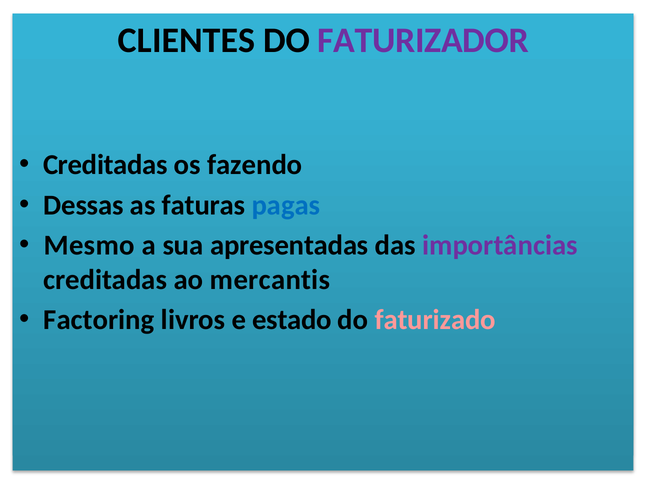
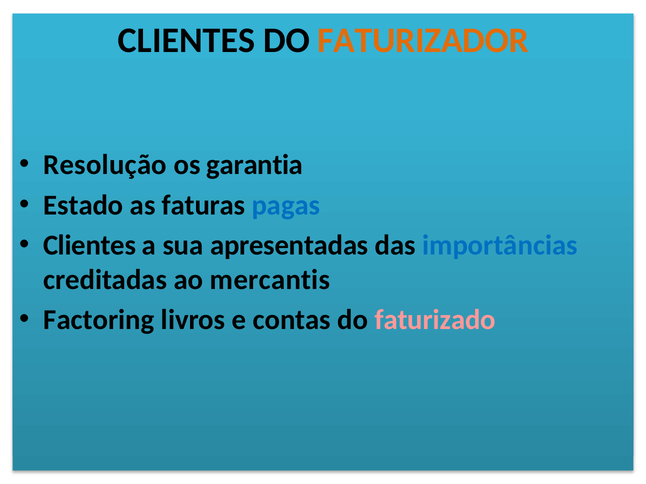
FATURIZADOR colour: purple -> orange
Creditadas at (105, 165): Creditadas -> Resolução
fazendo: fazendo -> garantia
Dessas: Dessas -> Estado
Mesmo at (89, 246): Mesmo -> Clientes
importâncias colour: purple -> blue
estado: estado -> contas
